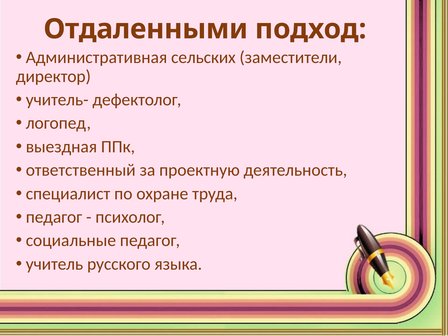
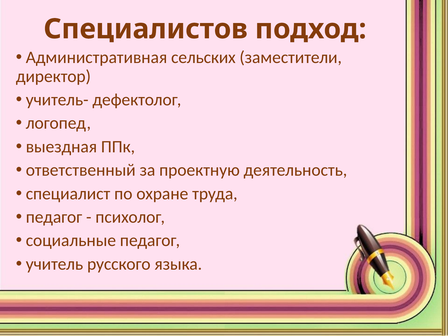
Отдаленными: Отдаленными -> Специалистов
